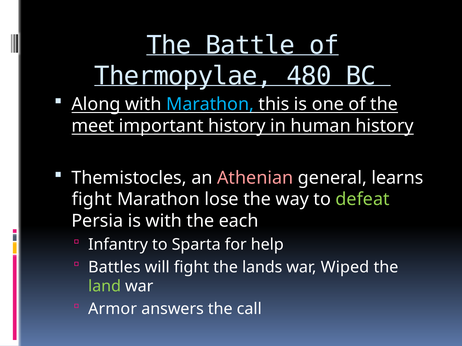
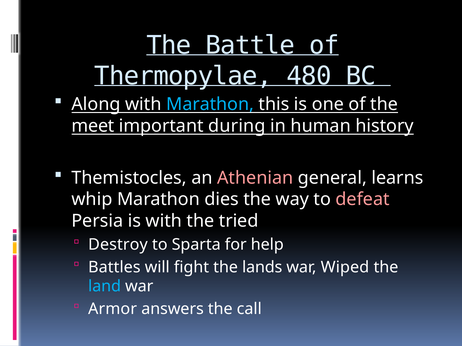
important history: history -> during
fight at (92, 200): fight -> whip
lose: lose -> dies
defeat colour: light green -> pink
each: each -> tried
Infantry: Infantry -> Destroy
land colour: light green -> light blue
